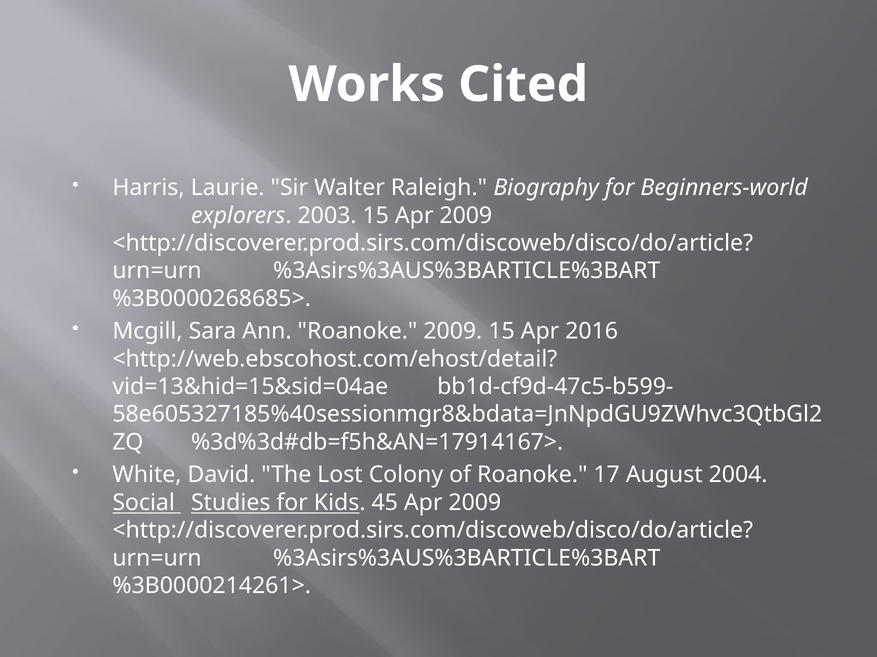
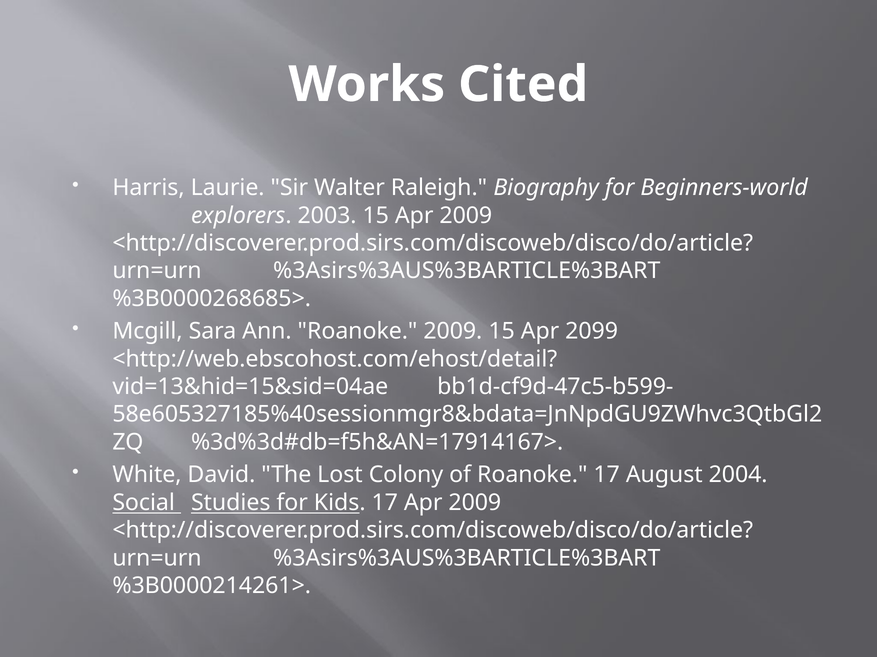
2016: 2016 -> 2099
Kids 45: 45 -> 17
